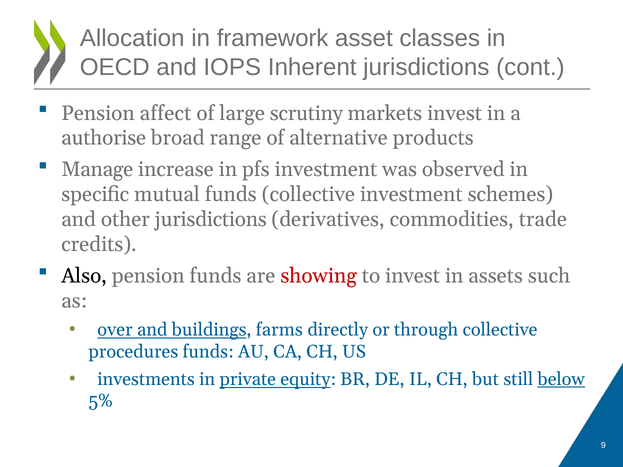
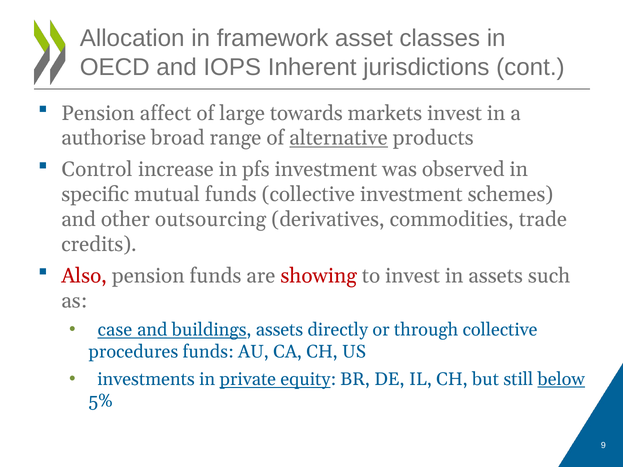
scrutiny: scrutiny -> towards
alternative underline: none -> present
Manage: Manage -> Control
other jurisdictions: jurisdictions -> outsourcing
Also colour: black -> red
over: over -> case
buildings farms: farms -> assets
